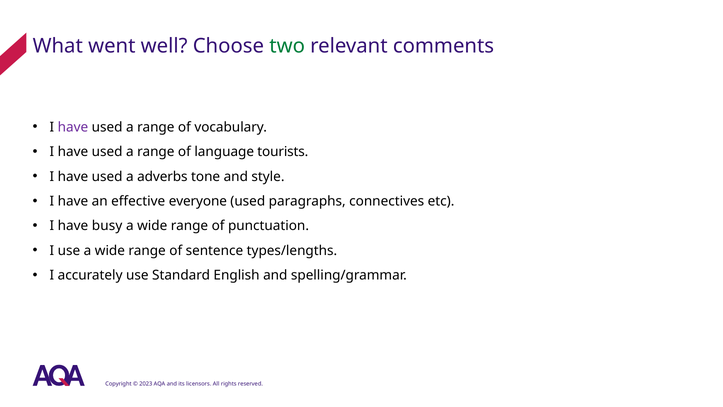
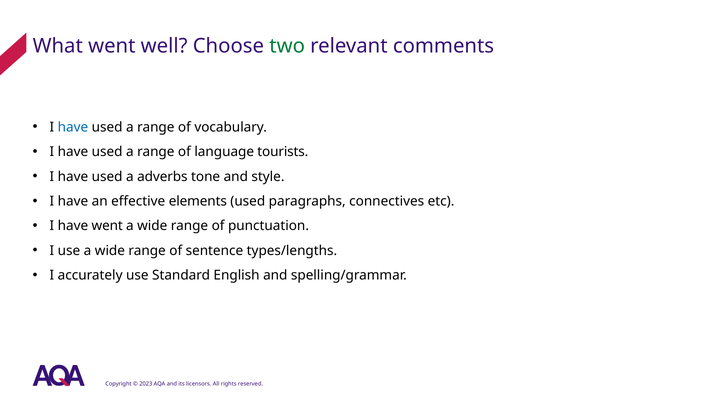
have at (73, 127) colour: purple -> blue
everyone: everyone -> elements
have busy: busy -> went
